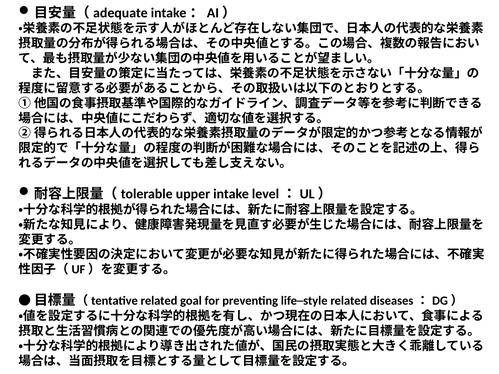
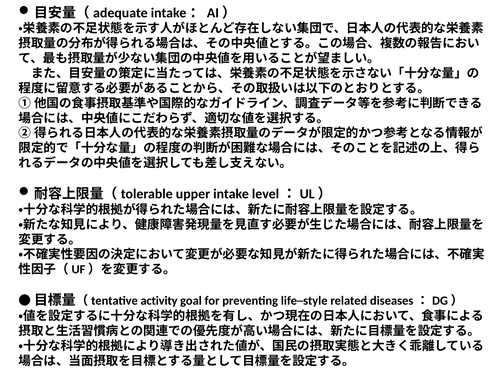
related at (159, 301): related -> activity
